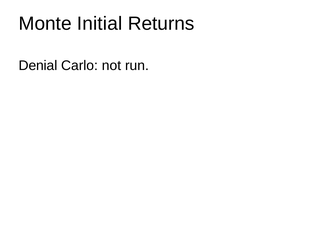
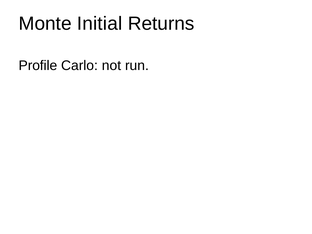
Denial: Denial -> Profile
